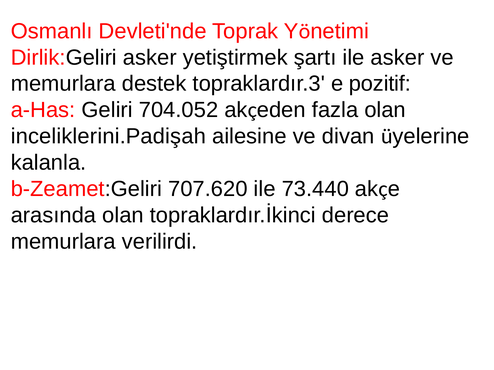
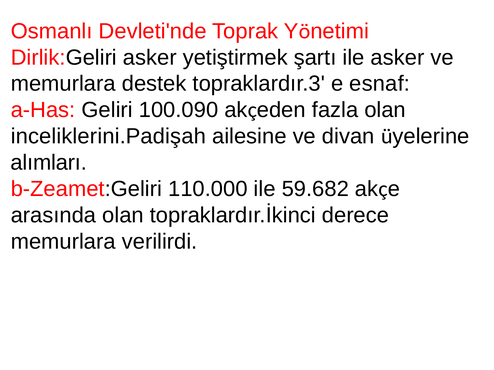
pozitif: pozitif -> esnaf
704.052: 704.052 -> 100.090
kalanla: kalanla -> alımları
707.620: 707.620 -> 110.000
73.440: 73.440 -> 59.682
